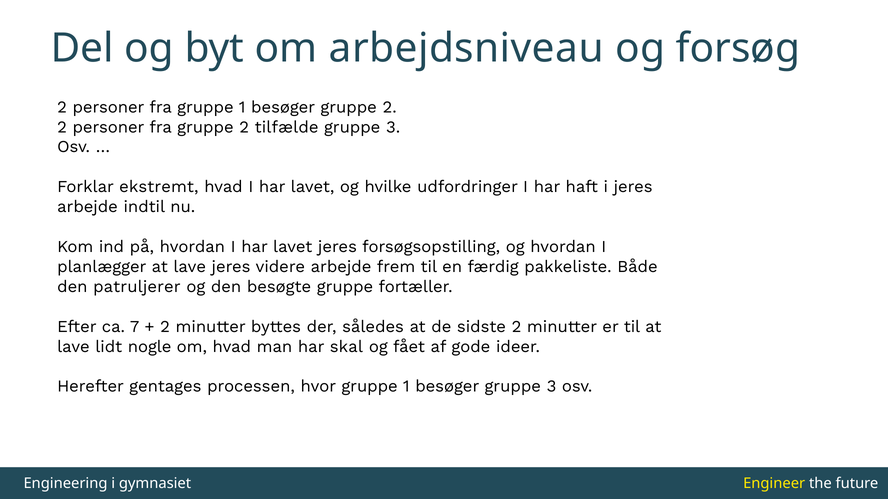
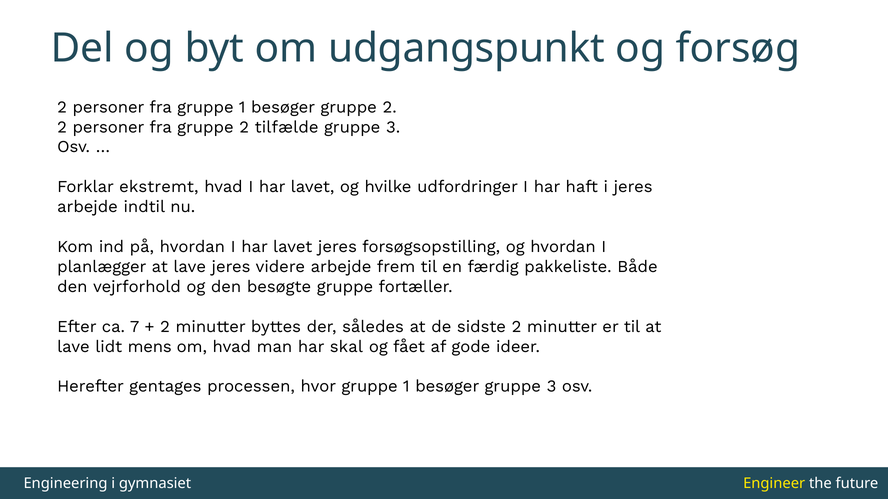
arbejdsniveau: arbejdsniveau -> udgangspunkt
patruljerer: patruljerer -> vejrforhold
nogle: nogle -> mens
